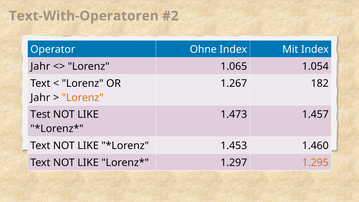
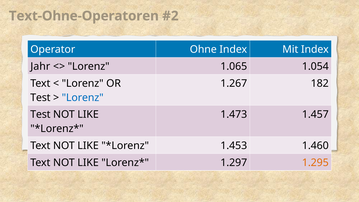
Text-With-Operatoren: Text-With-Operatoren -> Text-Ohne-Operatoren
Jahr at (40, 98): Jahr -> Test
Lorenz at (83, 98) colour: orange -> blue
